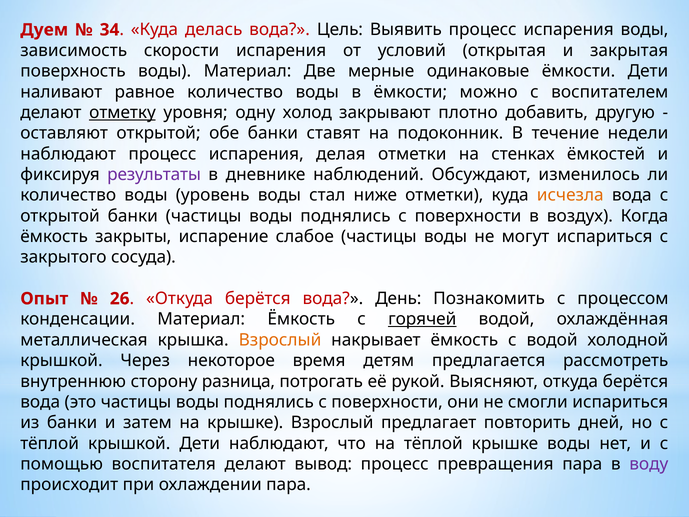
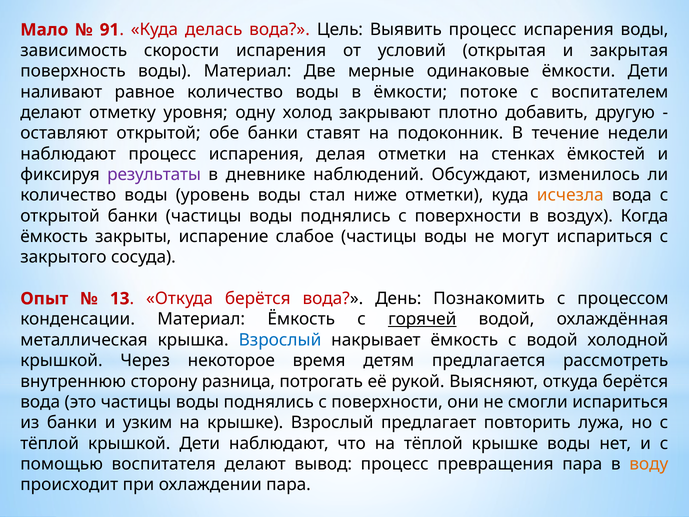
Дуем: Дуем -> Мало
34: 34 -> 91
можно: можно -> потоке
отметку underline: present -> none
26: 26 -> 13
Взрослый at (280, 340) colour: orange -> blue
затем: затем -> узким
дней: дней -> лужа
воду colour: purple -> orange
